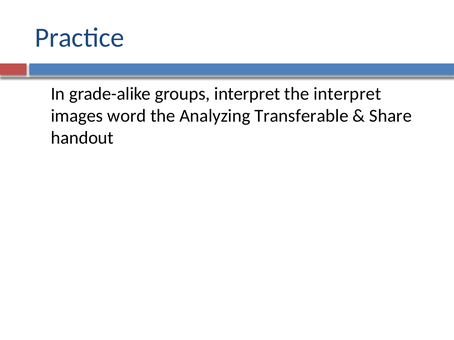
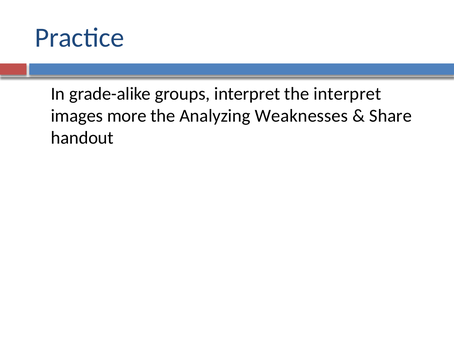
word: word -> more
Transferable: Transferable -> Weaknesses
